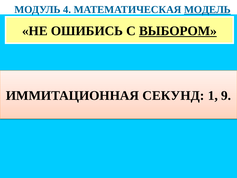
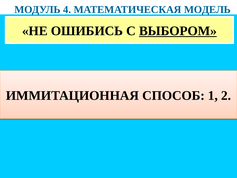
МОДЕЛЬ underline: present -> none
СЕКУНД: СЕКУНД -> СПОСОБ
9: 9 -> 2
